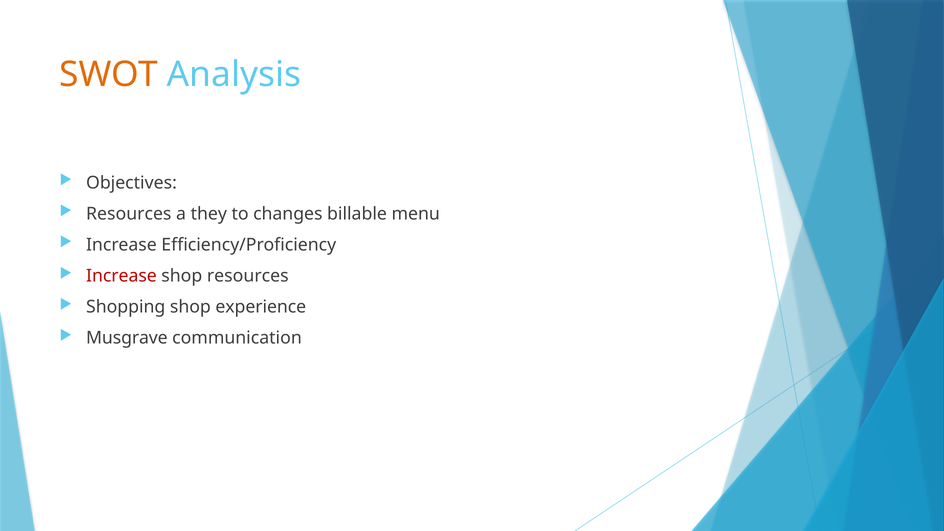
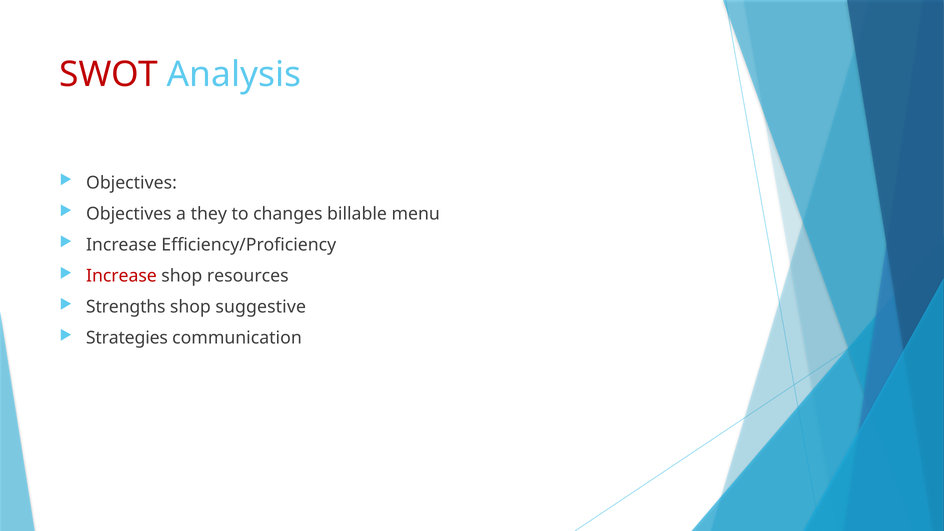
SWOT colour: orange -> red
Resources at (129, 214): Resources -> Objectives
Shopping: Shopping -> Strengths
experience: experience -> suggestive
Musgrave: Musgrave -> Strategies
